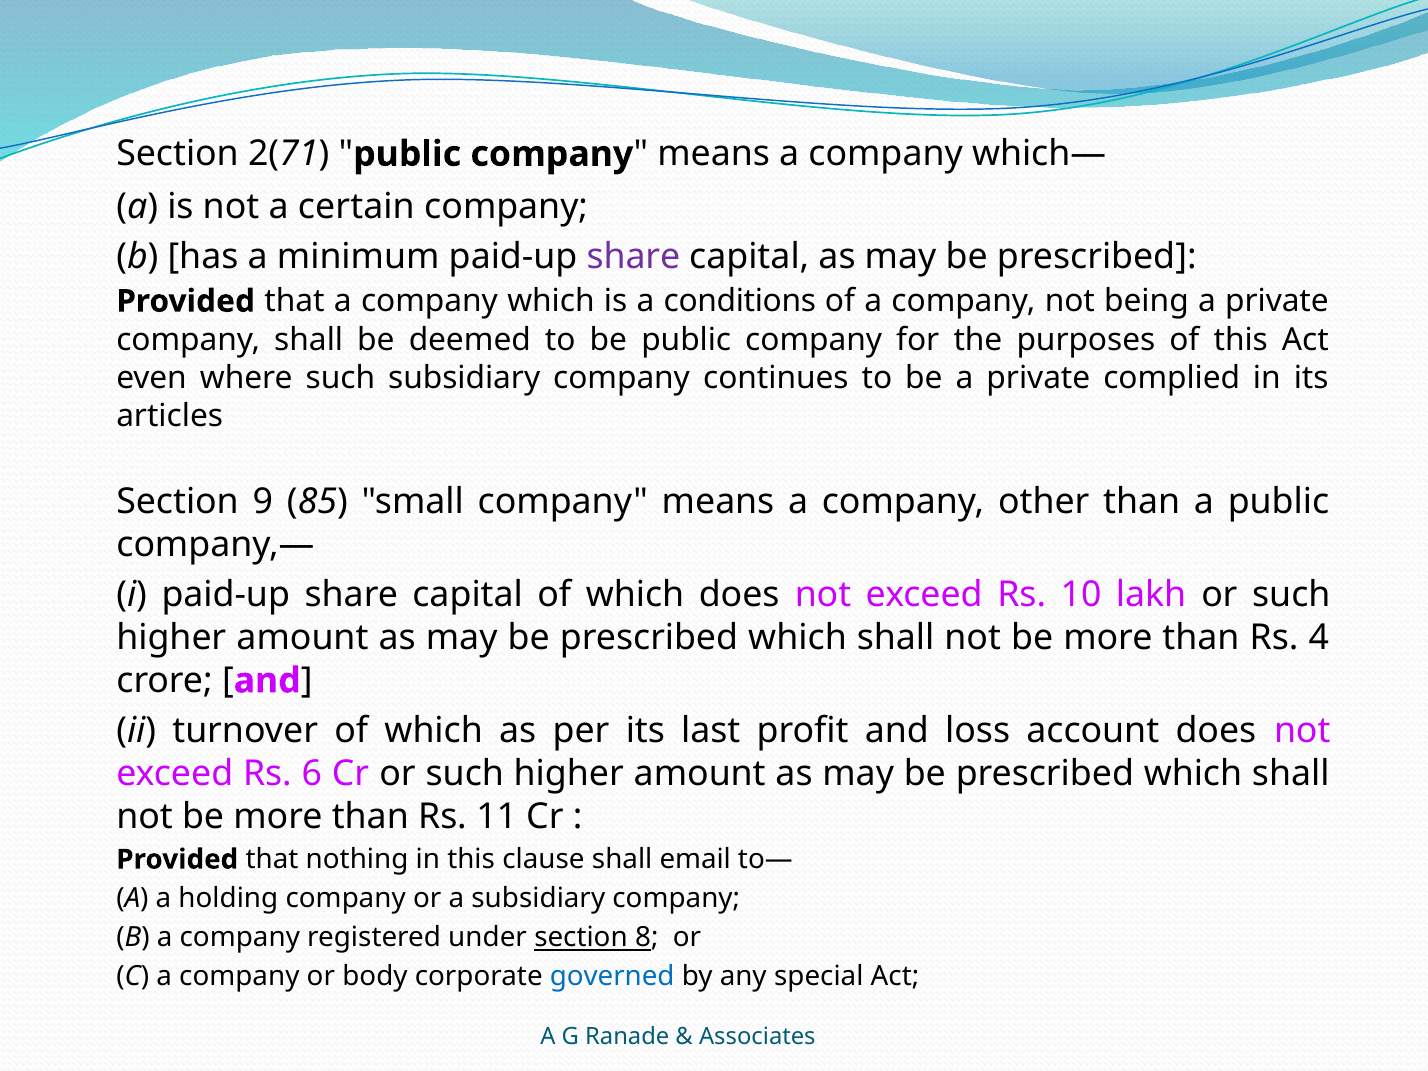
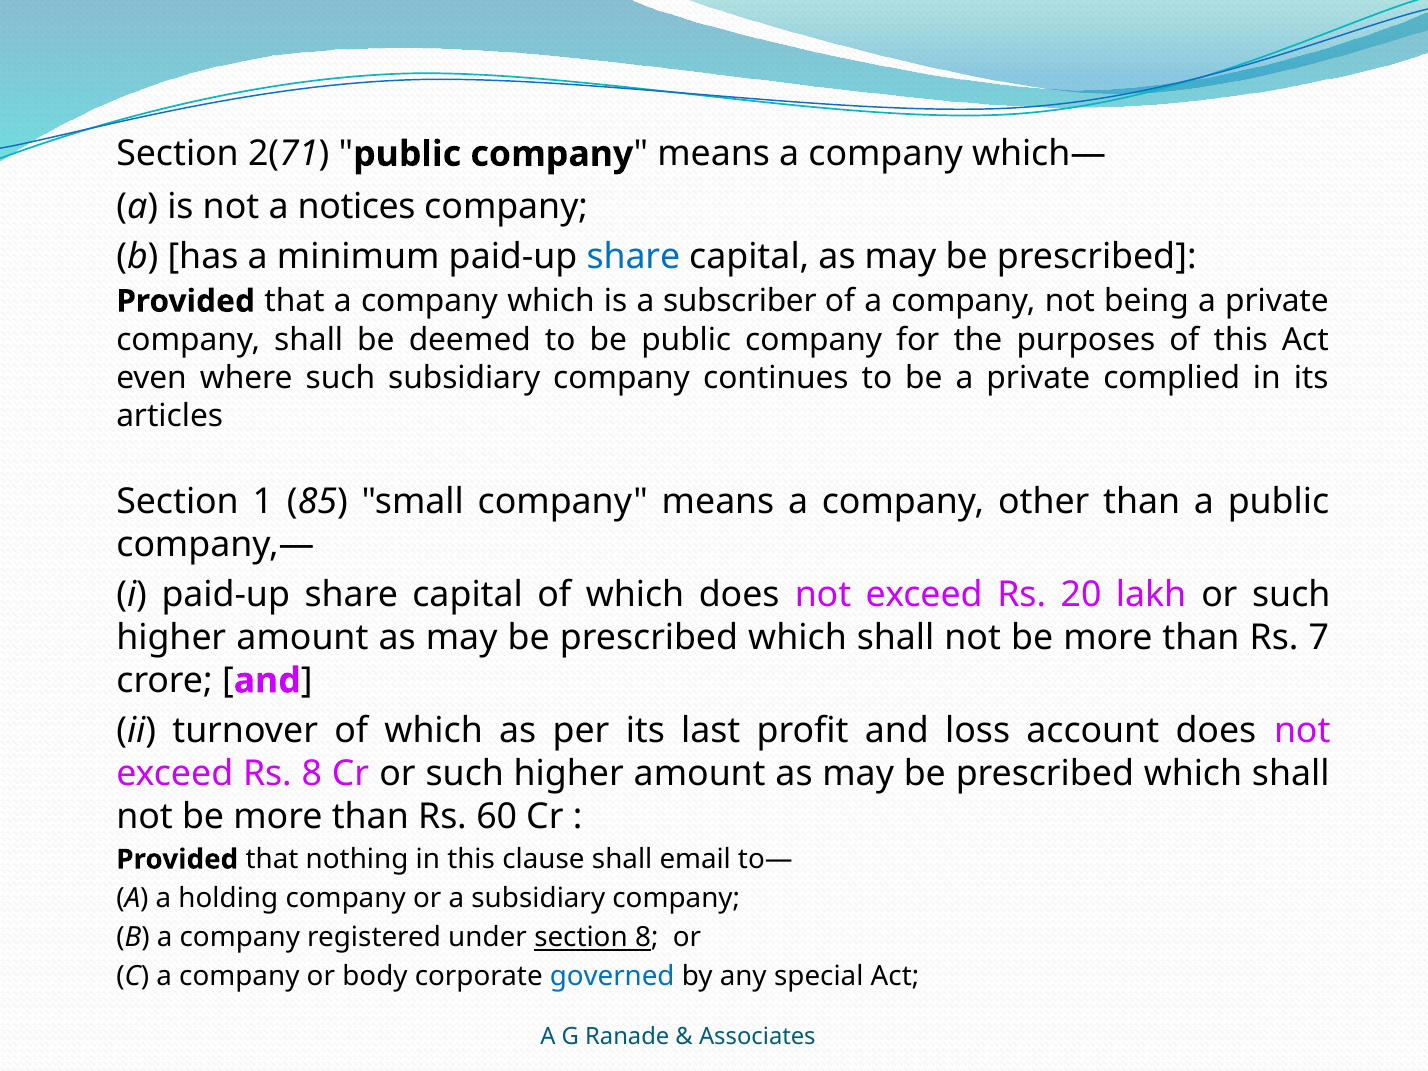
certain: certain -> notices
share at (633, 257) colour: purple -> blue
conditions: conditions -> subscriber
9: 9 -> 1
10: 10 -> 20
4: 4 -> 7
Rs 6: 6 -> 8
11: 11 -> 60
